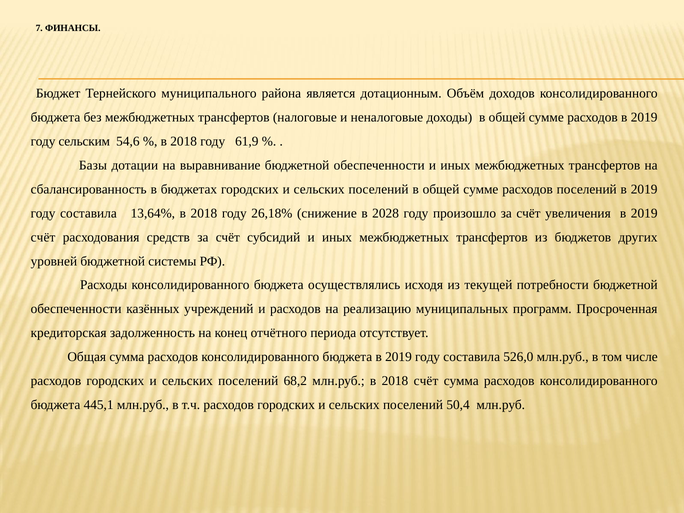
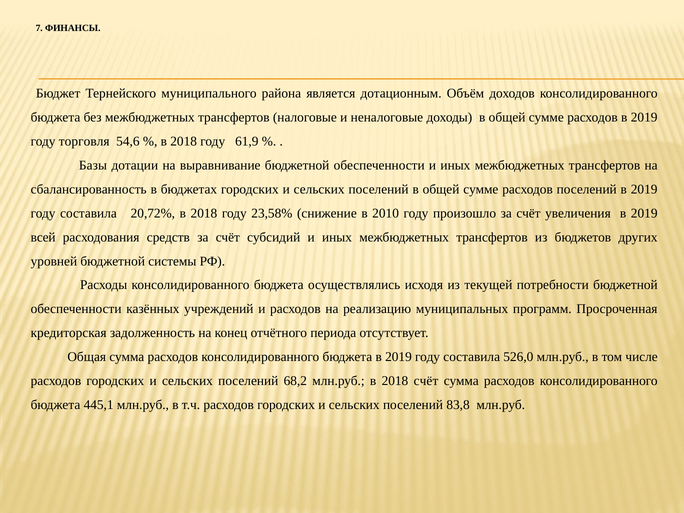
сельским: сельским -> торговля
13,64%: 13,64% -> 20,72%
26,18%: 26,18% -> 23,58%
2028: 2028 -> 2010
счёт at (43, 237): счёт -> всей
50,4: 50,4 -> 83,8
